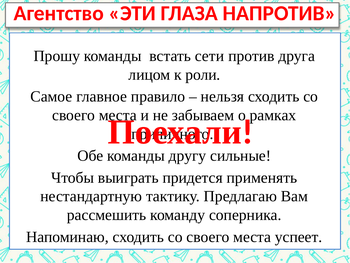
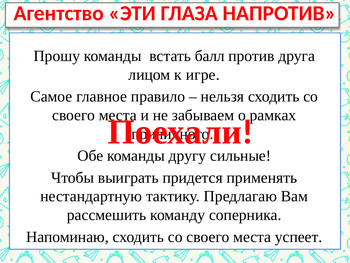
сети: сети -> балл
роли: роли -> игре
